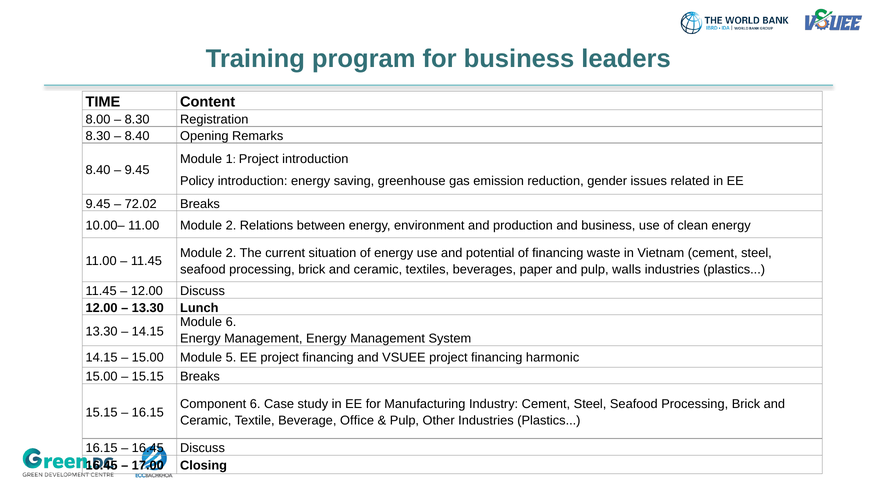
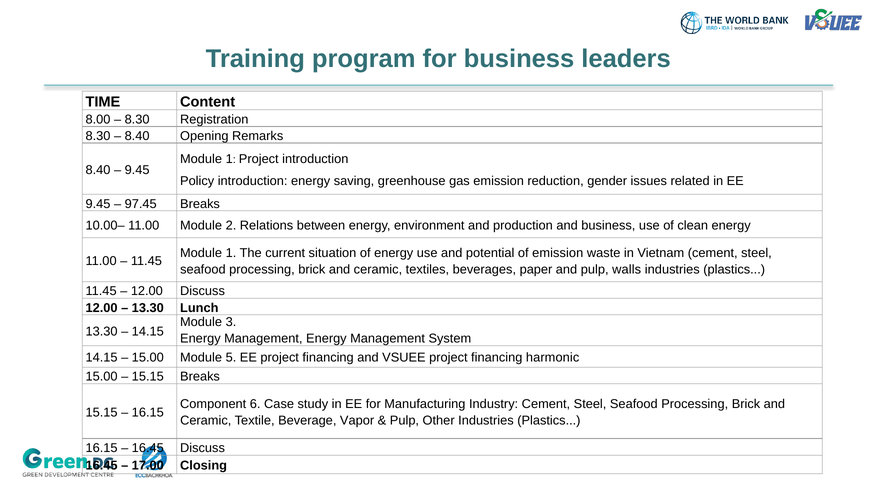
72.02: 72.02 -> 97.45
2 at (231, 253): 2 -> 1
of financing: financing -> emission
Module 6: 6 -> 3
Office: Office -> Vapor
